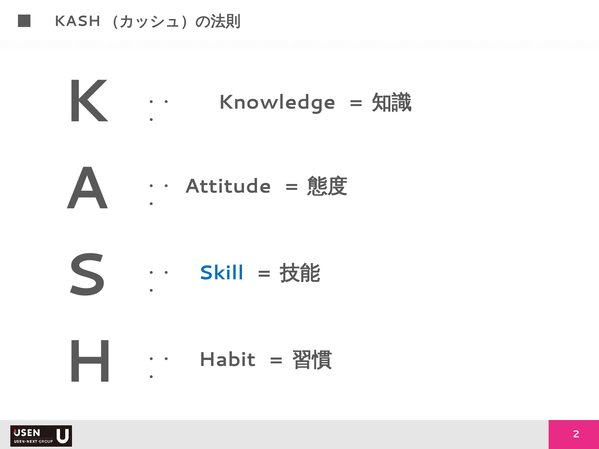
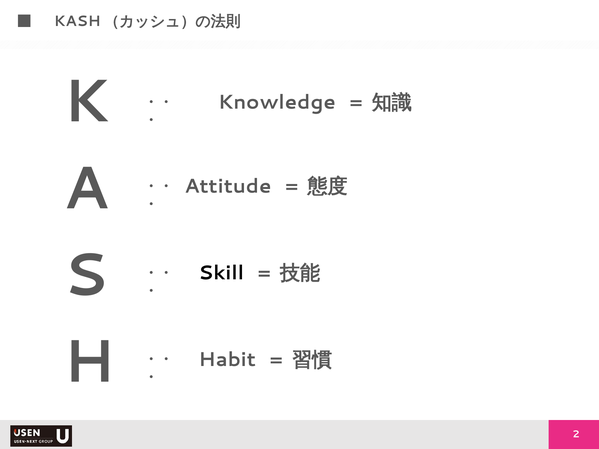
Skill colour: blue -> black
